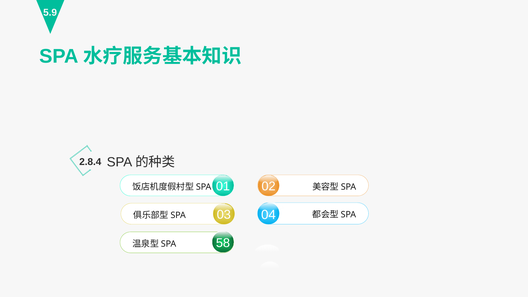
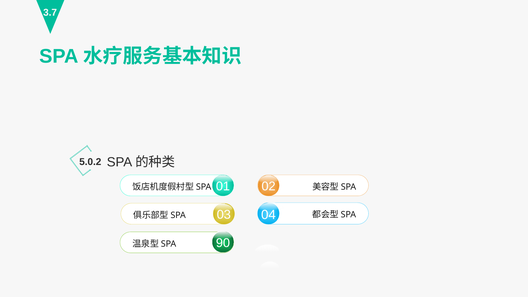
5.9: 5.9 -> 3.7
2.8.4: 2.8.4 -> 5.0.2
58: 58 -> 90
